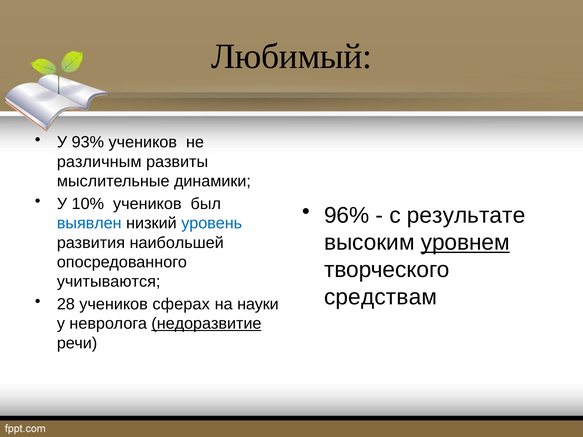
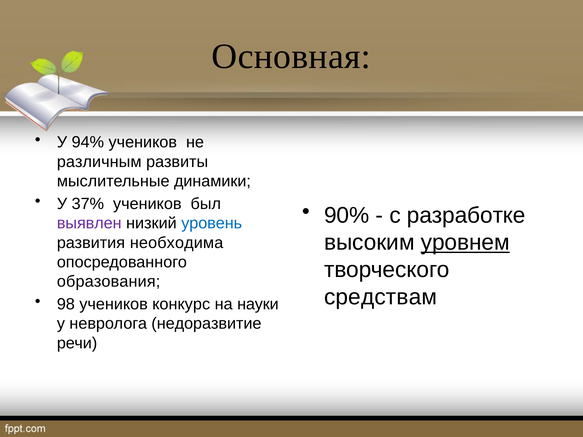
Любимый: Любимый -> Основная
93%: 93% -> 94%
10%: 10% -> 37%
96%: 96% -> 90%
результате: результате -> разработке
выявлен colour: blue -> purple
наибольшей: наибольшей -> необходима
учитываются: учитываются -> образования
28: 28 -> 98
сферах: сферах -> конкурс
недоразвитие underline: present -> none
